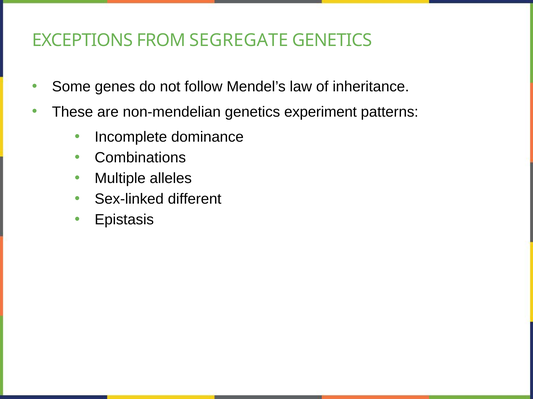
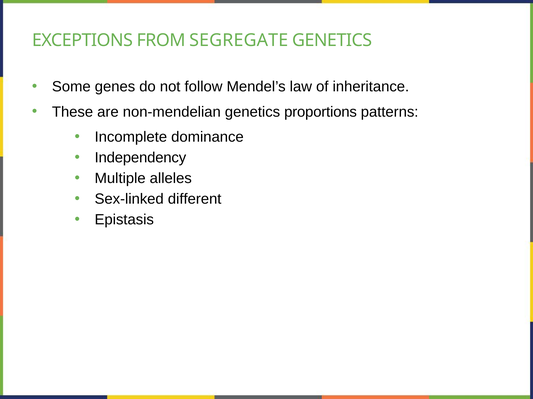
experiment: experiment -> proportions
Combinations: Combinations -> Independency
